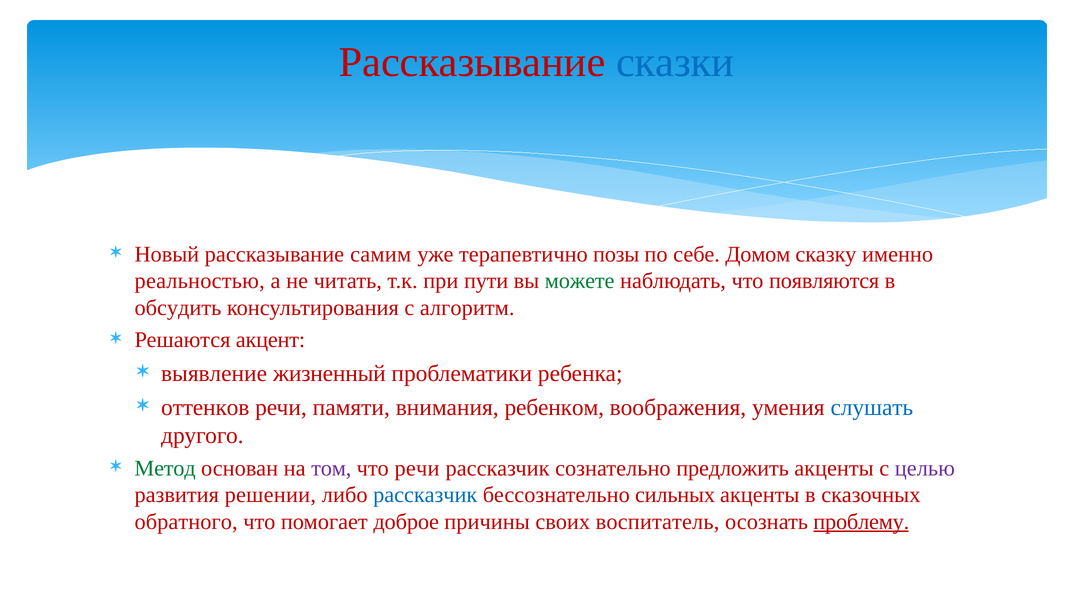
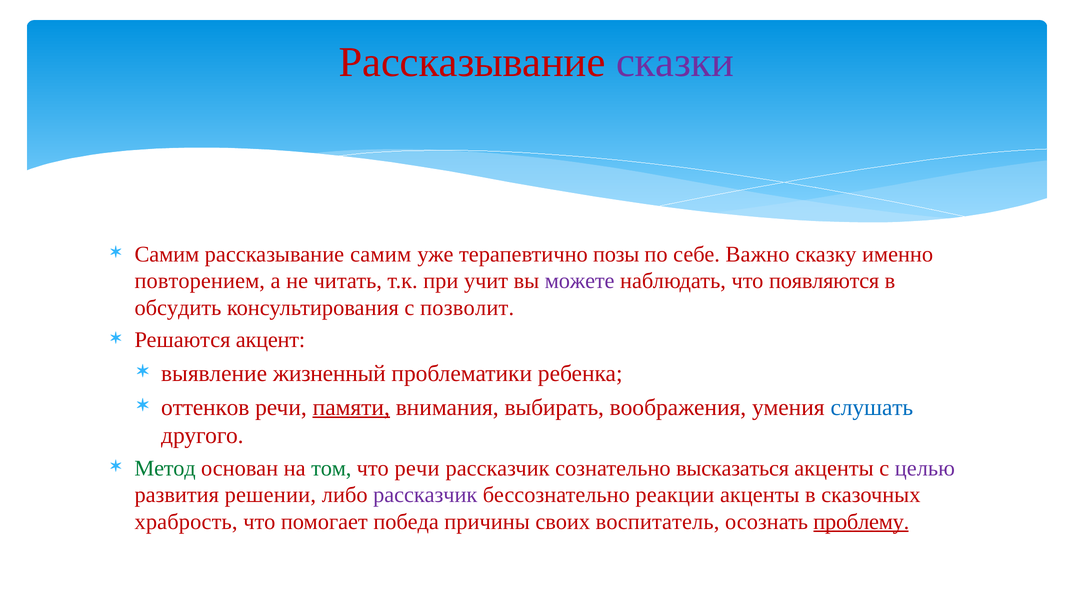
сказки colour: blue -> purple
Новый at (167, 254): Новый -> Самим
Домом: Домом -> Важно
реальностью: реальностью -> повторением
пути: пути -> учит
можете colour: green -> purple
алгоритм: алгоритм -> позволит
памяти underline: none -> present
ребенком: ребенком -> выбирать
том colour: purple -> green
предложить: предложить -> высказаться
рассказчик at (425, 495) colour: blue -> purple
сильных: сильных -> реакции
обратного: обратного -> храбрость
доброе: доброе -> победа
